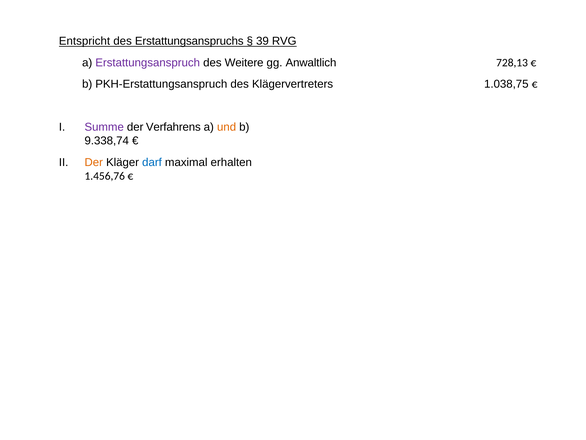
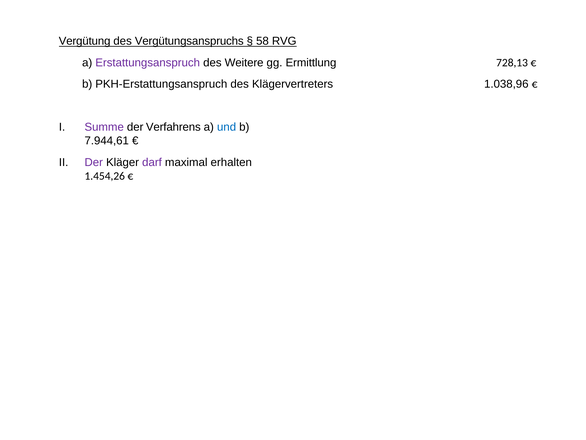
Entspricht: Entspricht -> Vergütung
Erstattungsanspruchs: Erstattungsanspruchs -> Vergütungsanspruchs
39: 39 -> 58
Anwaltlich: Anwaltlich -> Ermittlung
1.038,75: 1.038,75 -> 1.038,96
und colour: orange -> blue
9.338,74: 9.338,74 -> 7.944,61
Der at (94, 162) colour: orange -> purple
darf colour: blue -> purple
1.456,76: 1.456,76 -> 1.454,26
